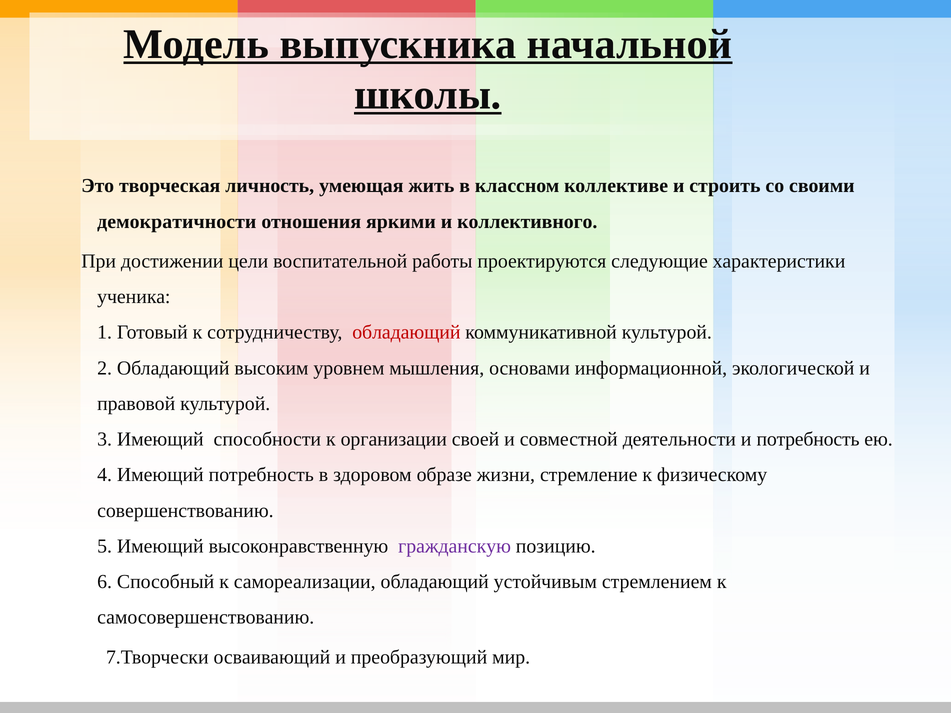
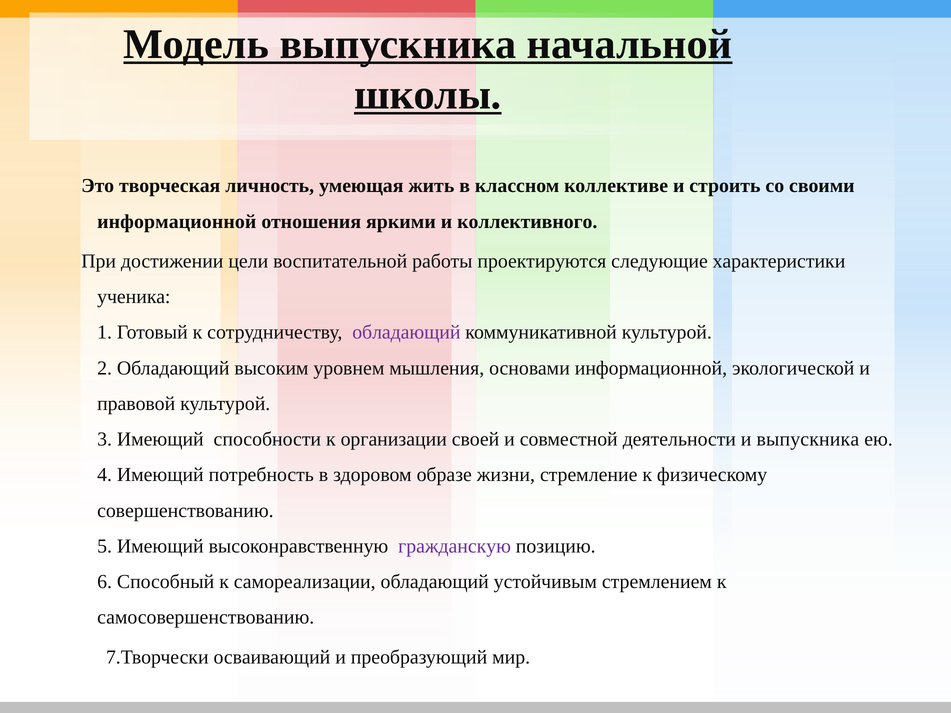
демократичности at (177, 222): демократичности -> информационной
обладающий at (406, 332) colour: red -> purple
и потребность: потребность -> выпускника
